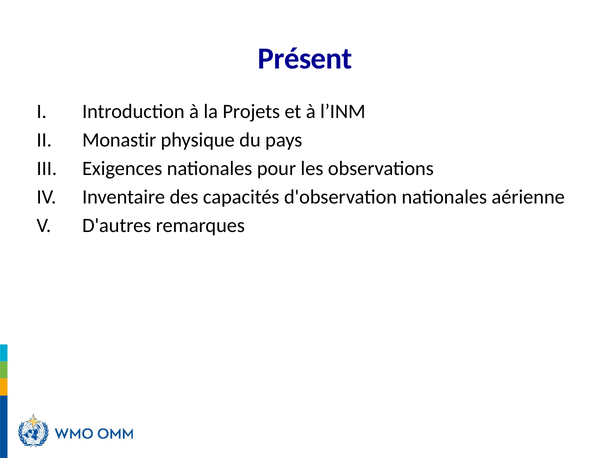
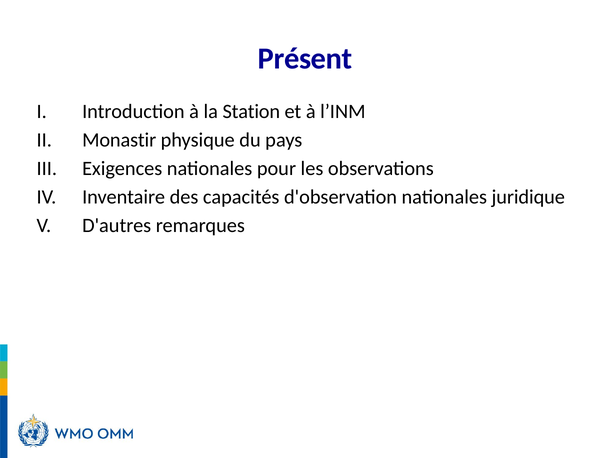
Projets: Projets -> Station
aérienne: aérienne -> juridique
